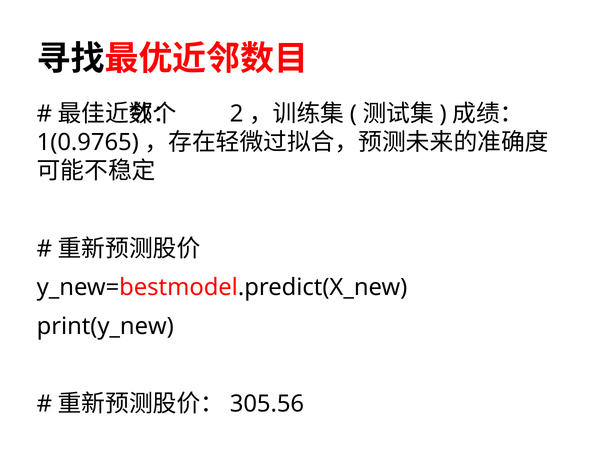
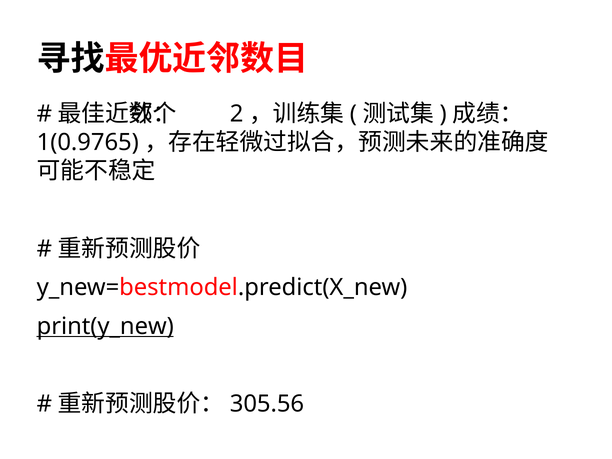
print(y_new underline: none -> present
